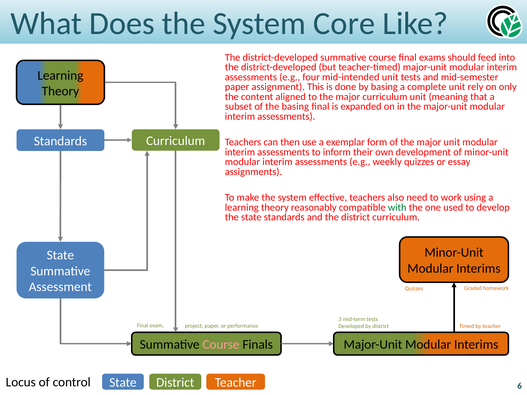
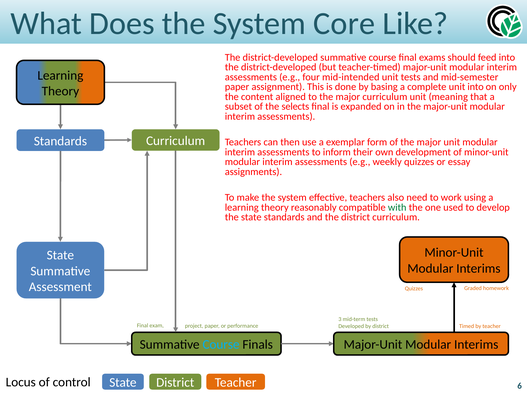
unit rely: rely -> into
the basing: basing -> selects
Course at (221, 345) colour: pink -> light blue
